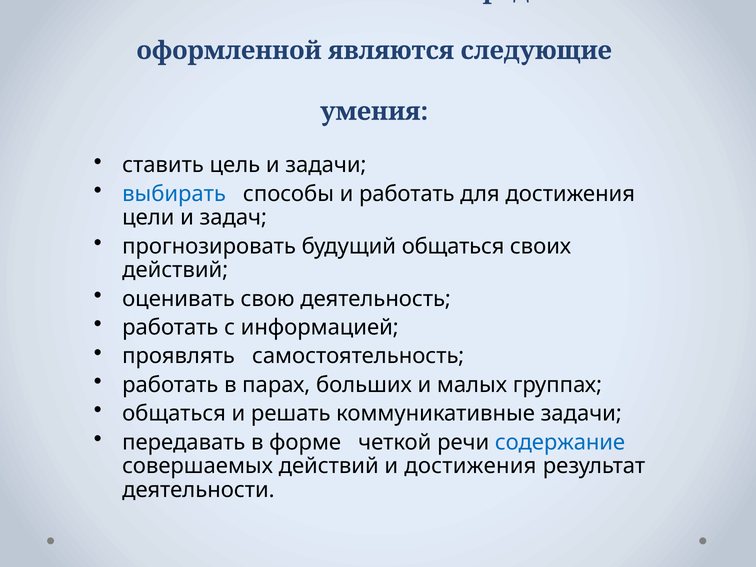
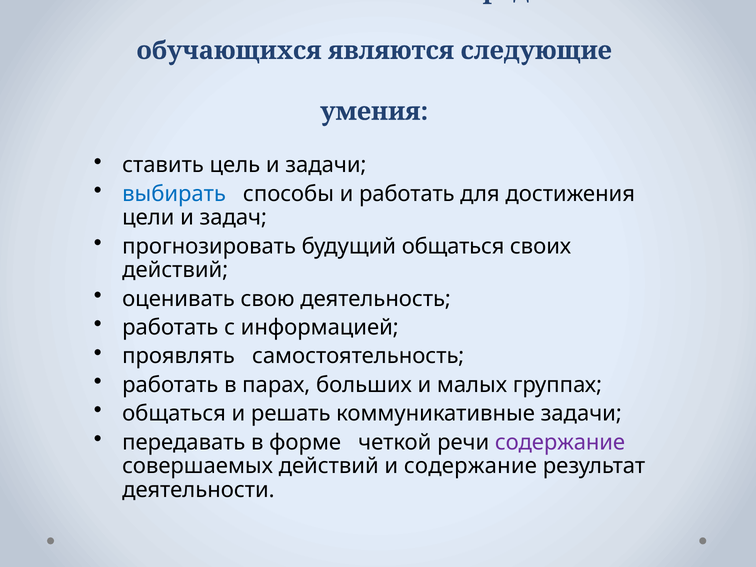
оформленной: оформленной -> обучающихся
содержание at (560, 442) colour: blue -> purple
и достижения: достижения -> содержание
